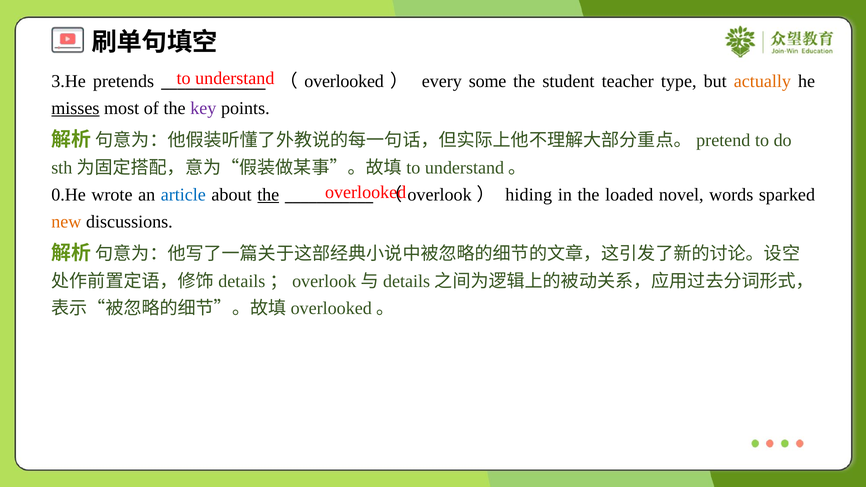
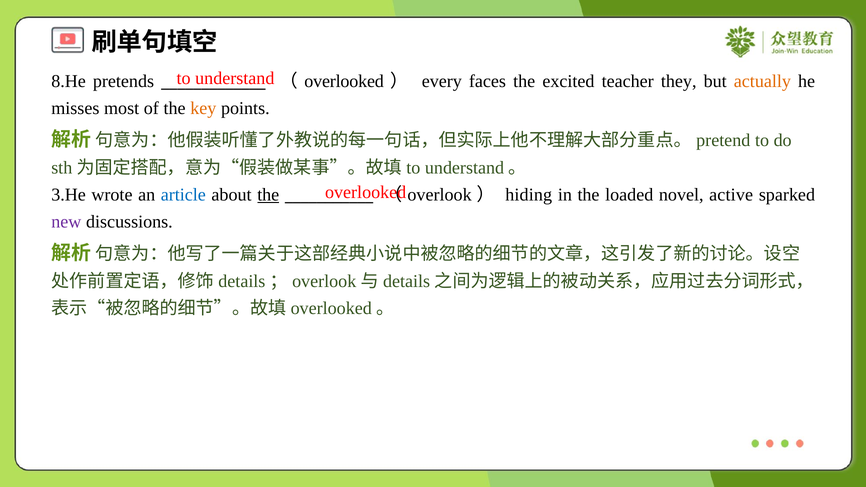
3.He: 3.He -> 8.He
some: some -> faces
student: student -> excited
type: type -> they
misses underline: present -> none
key colour: purple -> orange
0.He: 0.He -> 3.He
words: words -> active
new colour: orange -> purple
